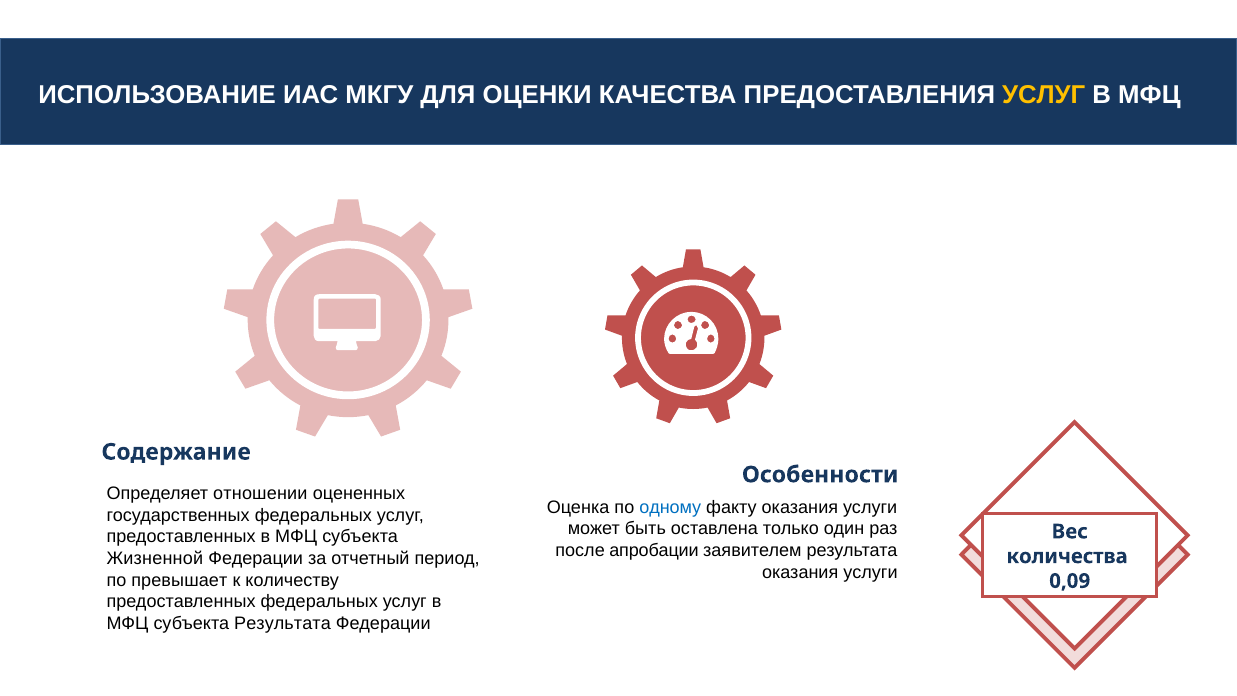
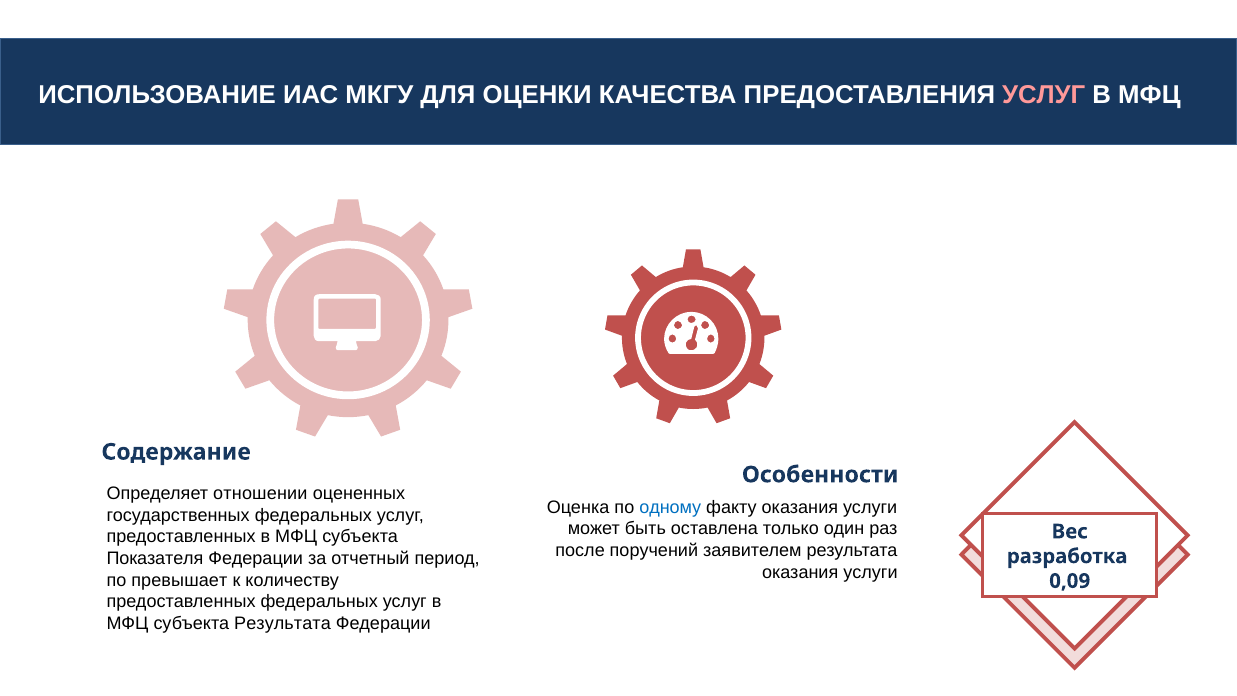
УСЛУГ at (1044, 95) colour: yellow -> pink
апробации: апробации -> поручений
Жизненной: Жизненной -> Показателя
количества: количества -> разработка
